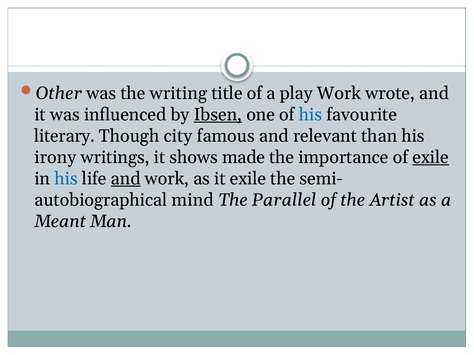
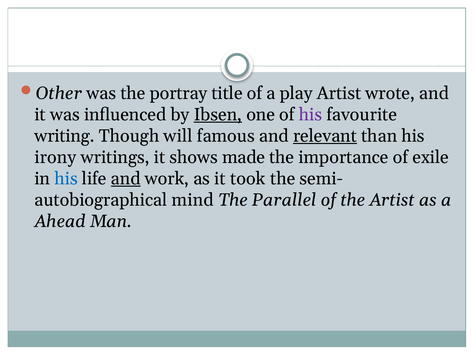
writing: writing -> portray
play Work: Work -> Artist
his at (311, 115) colour: blue -> purple
literary: literary -> writing
city: city -> will
relevant underline: none -> present
exile at (431, 157) underline: present -> none
it exile: exile -> took
Meant: Meant -> Ahead
